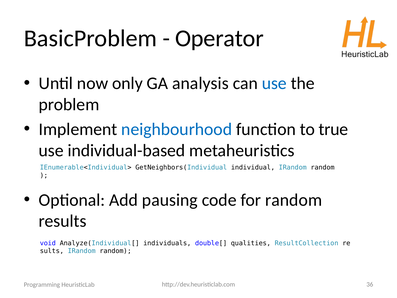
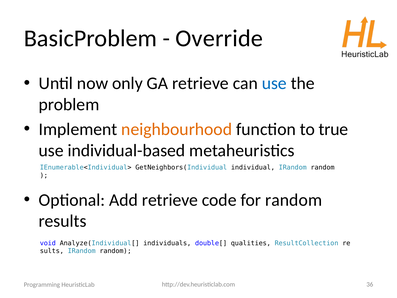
Operator: Operator -> Override
GA analysis: analysis -> retrieve
neighbourhood colour: blue -> orange
Add pausing: pausing -> retrieve
